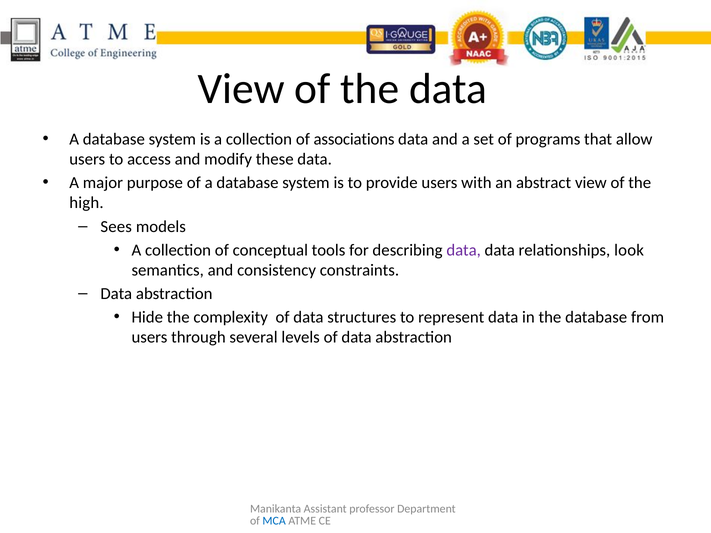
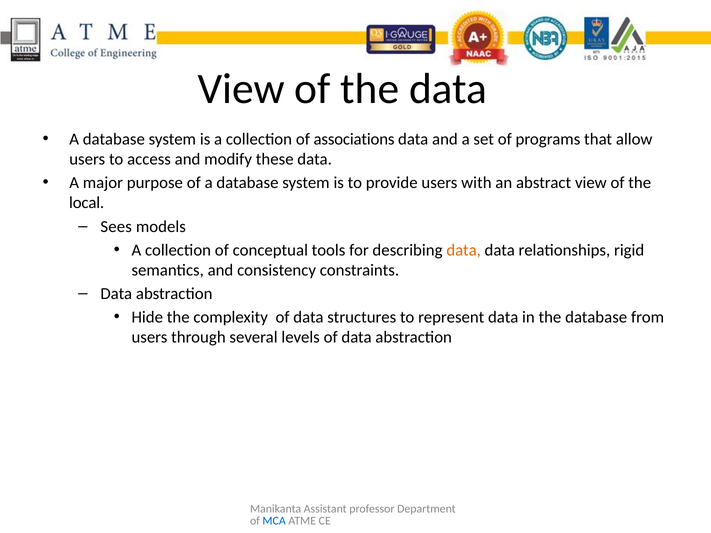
high: high -> local
data at (464, 250) colour: purple -> orange
look: look -> rigid
